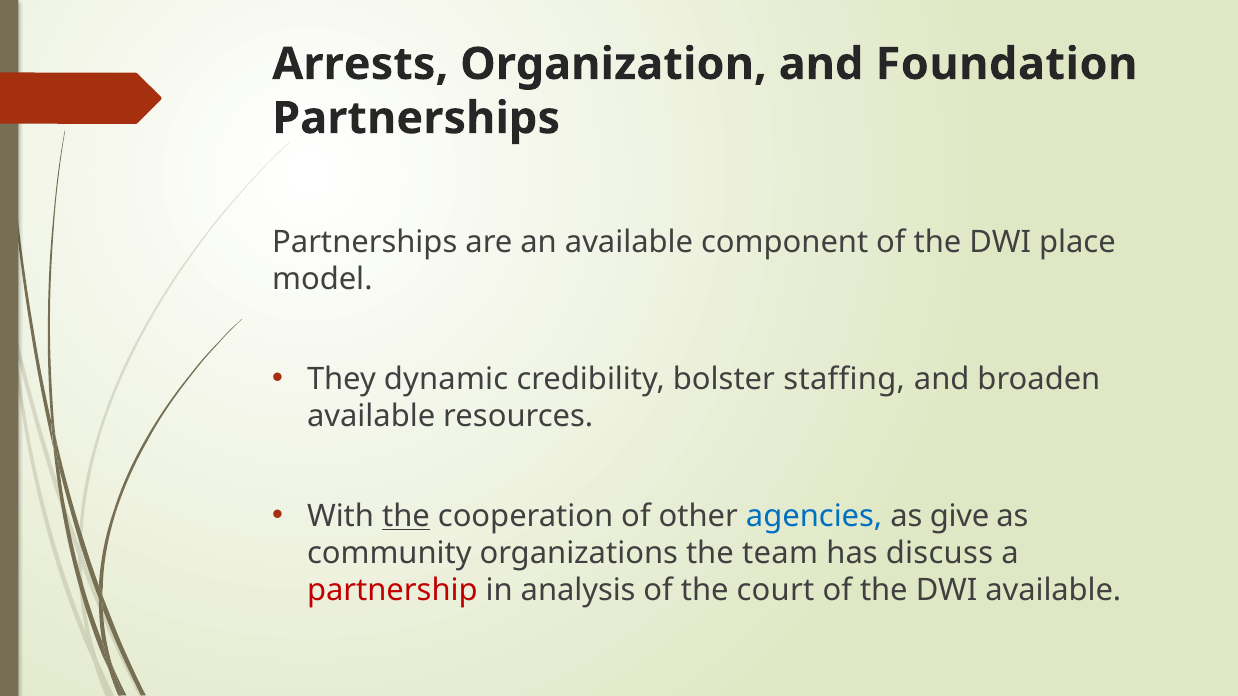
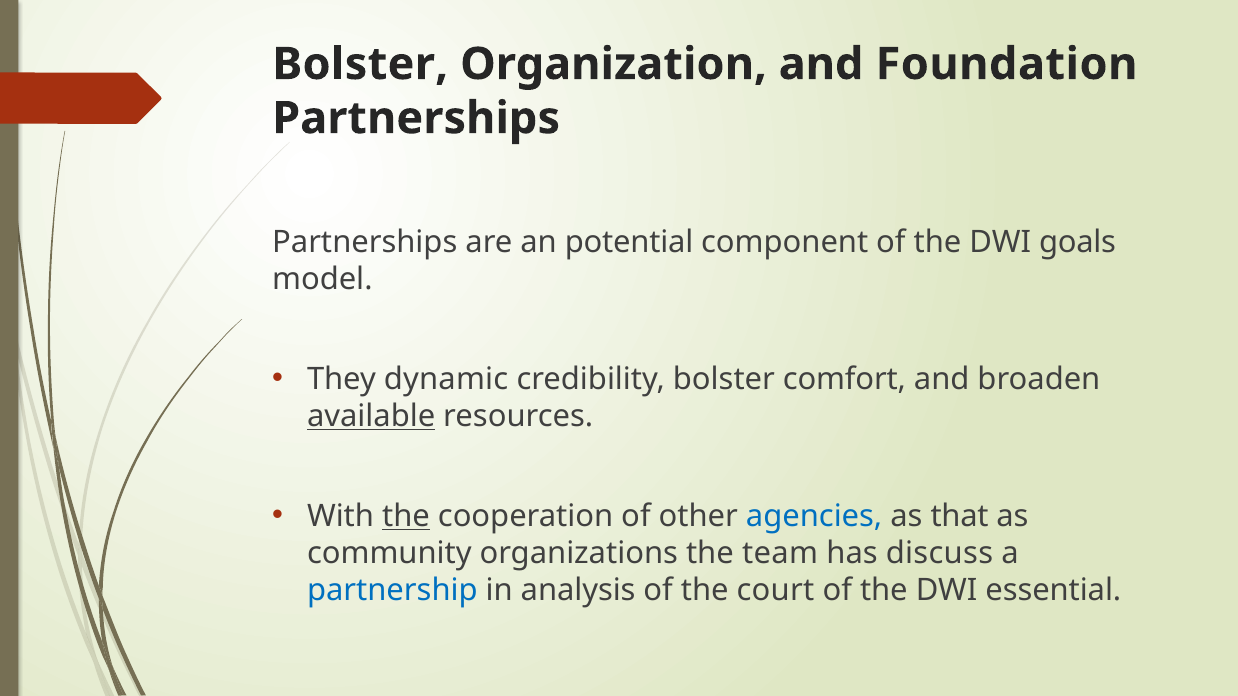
Arrests at (360, 64): Arrests -> Bolster
an available: available -> potential
place: place -> goals
staffing: staffing -> comfort
available at (371, 416) underline: none -> present
give: give -> that
partnership colour: red -> blue
DWI available: available -> essential
